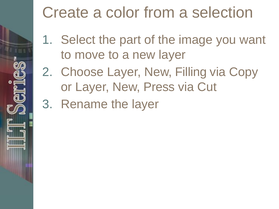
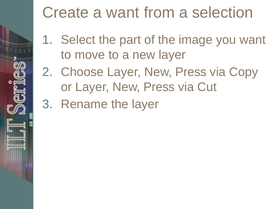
a color: color -> want
Choose Layer New Filling: Filling -> Press
